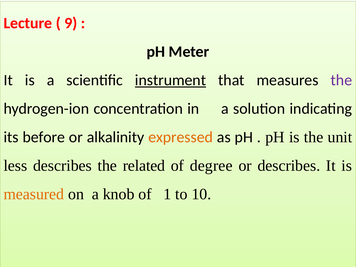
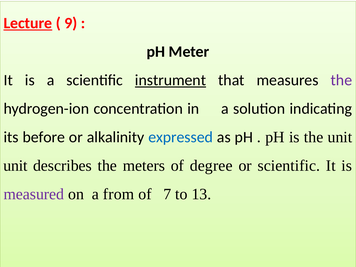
Lecture underline: none -> present
expressed colour: orange -> blue
less at (15, 166): less -> unit
related: related -> meters
or describes: describes -> scientific
measured colour: orange -> purple
knob: knob -> from
1: 1 -> 7
10: 10 -> 13
